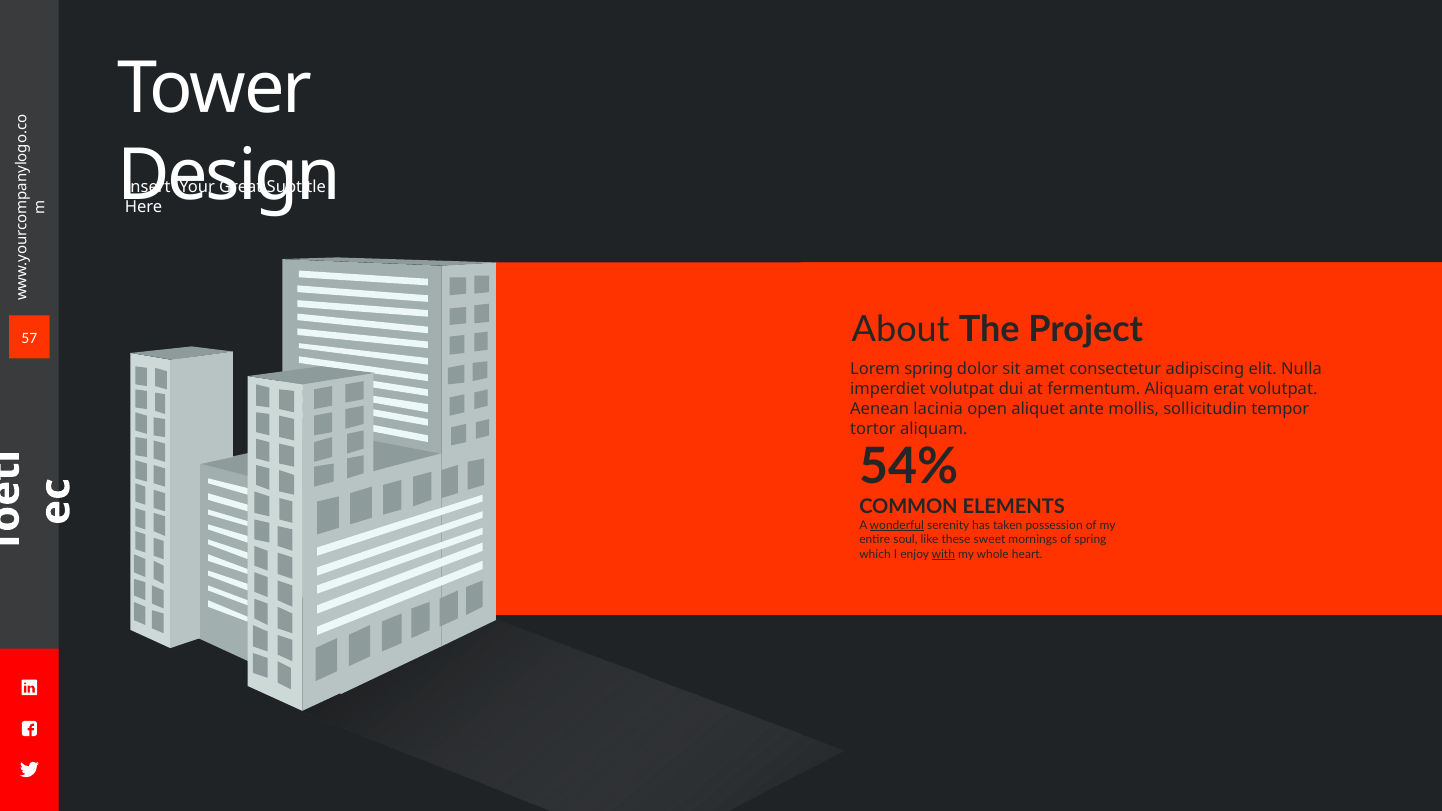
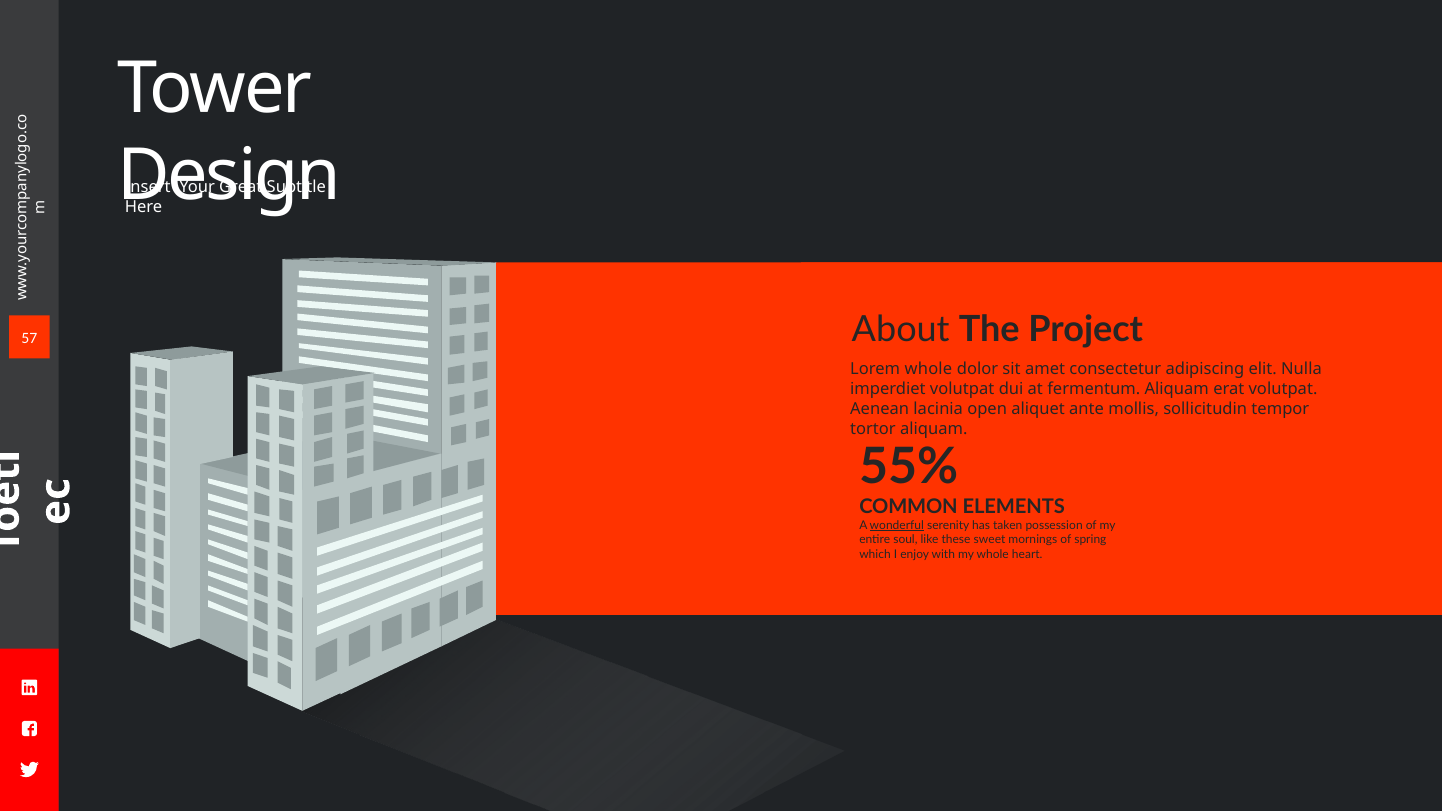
Lorem spring: spring -> whole
54%: 54% -> 55%
with underline: present -> none
